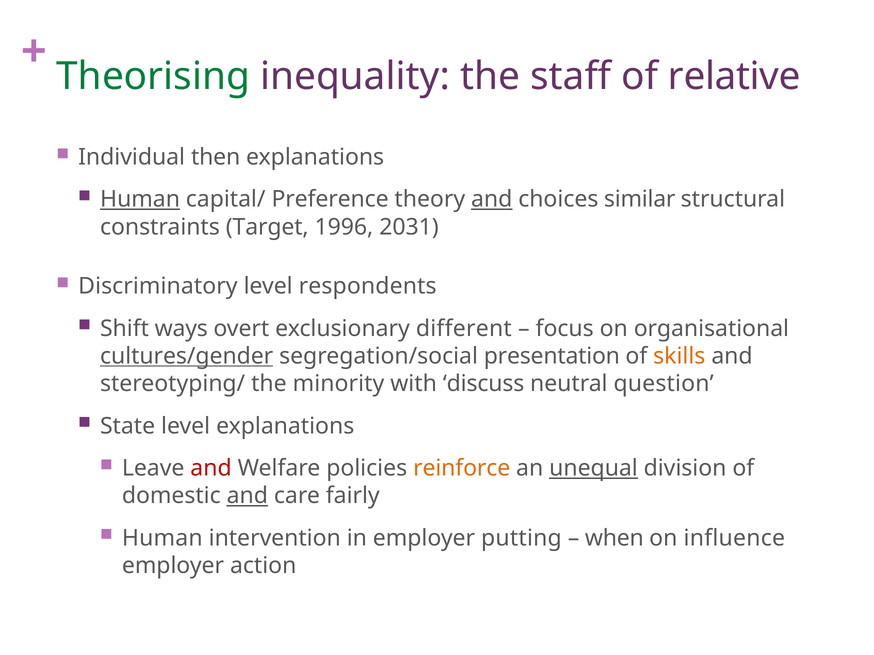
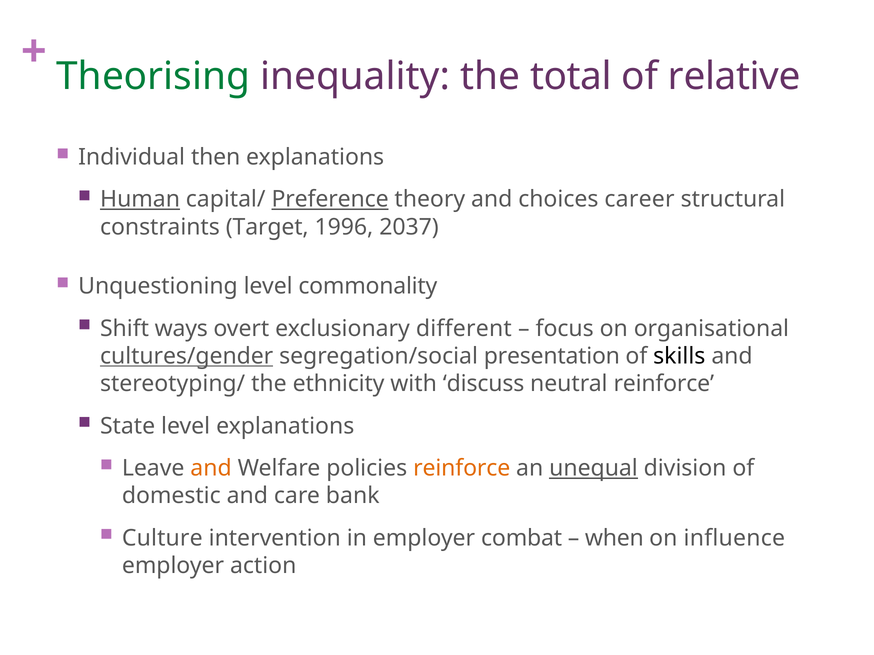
staff: staff -> total
Preference underline: none -> present
and at (492, 200) underline: present -> none
similar: similar -> career
2031: 2031 -> 2037
Discriminatory: Discriminatory -> Unquestioning
respondents: respondents -> commonality
skills colour: orange -> black
minority: minority -> ethnicity
neutral question: question -> reinforce
and at (211, 469) colour: red -> orange
and at (247, 496) underline: present -> none
fairly: fairly -> bank
Human at (162, 538): Human -> Culture
putting: putting -> combat
